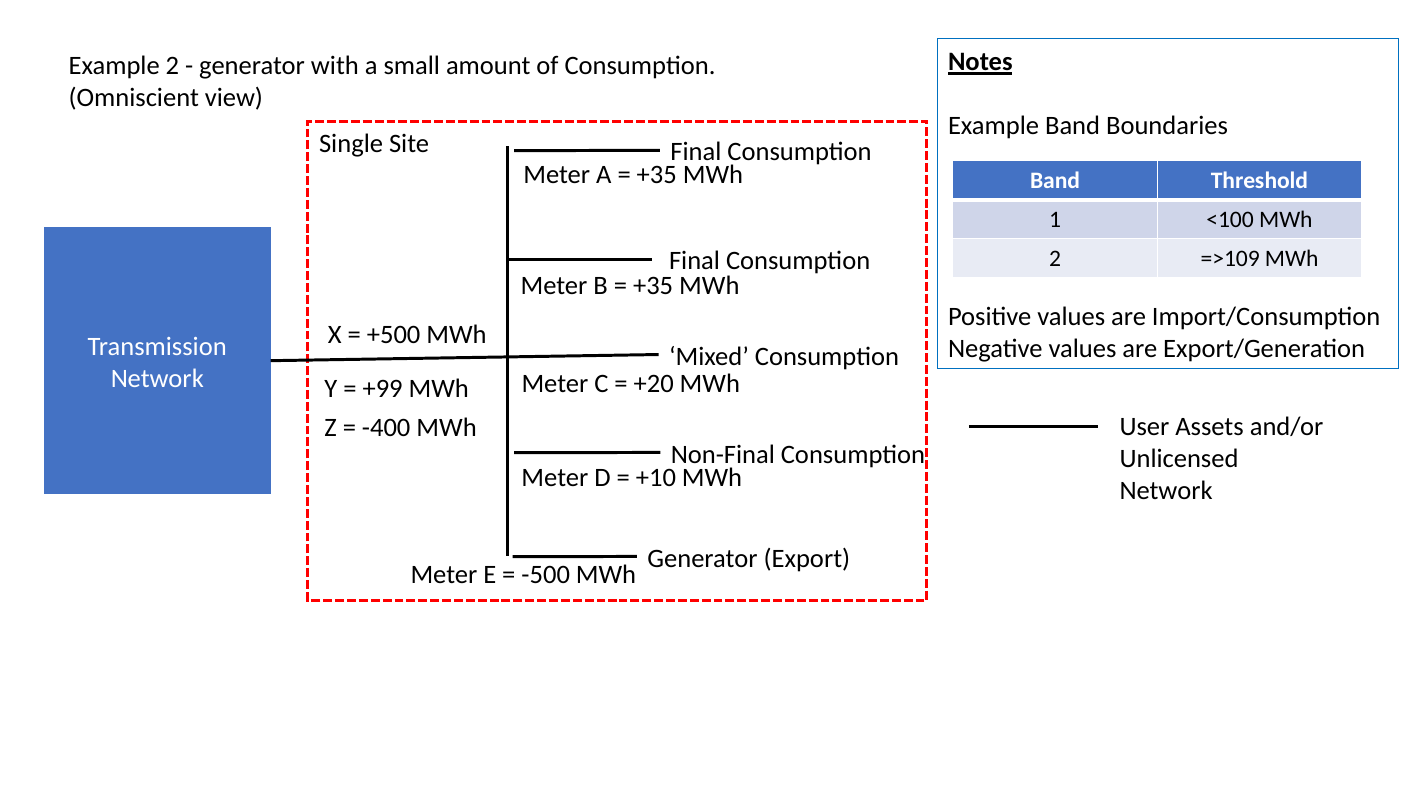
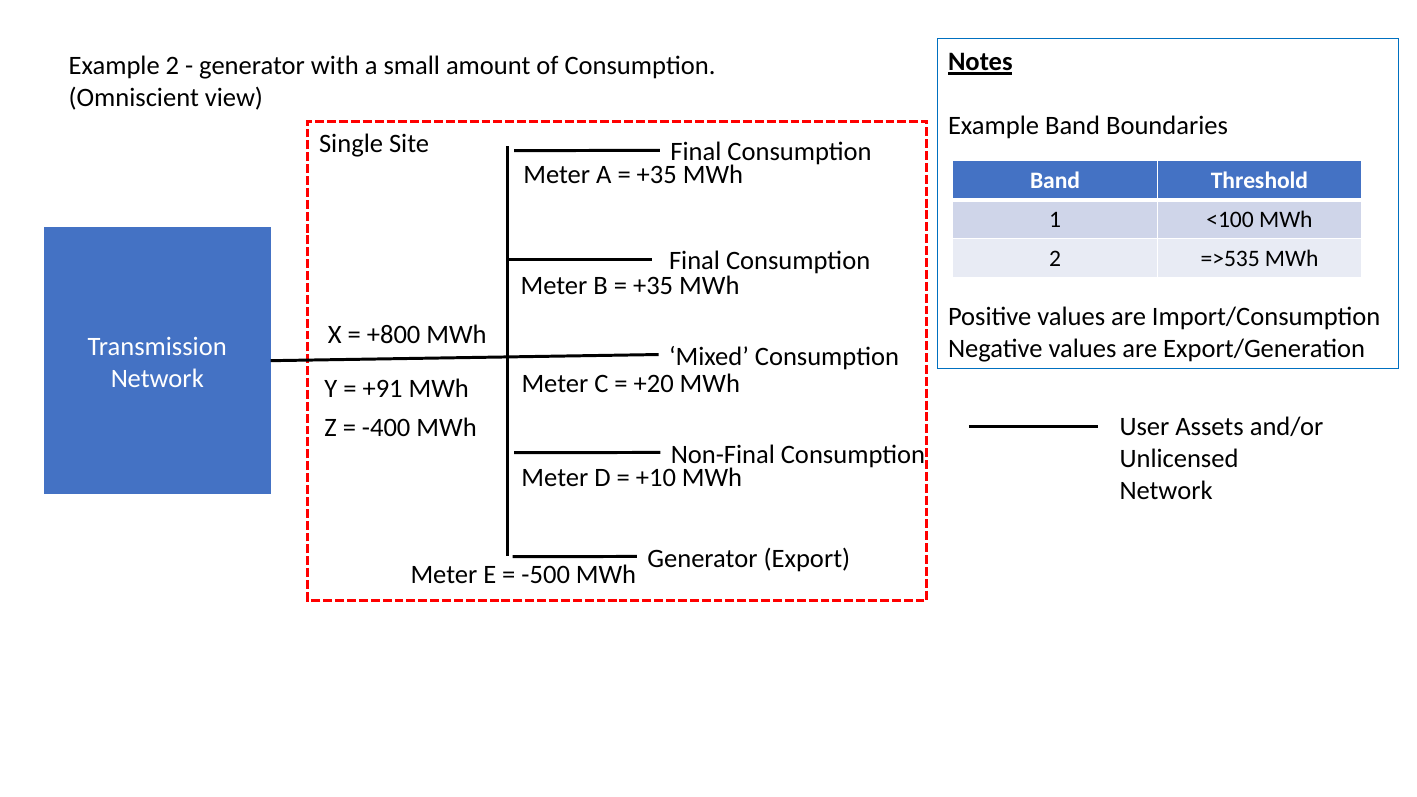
=>109: =>109 -> =>535
+500: +500 -> +800
+99: +99 -> +91
